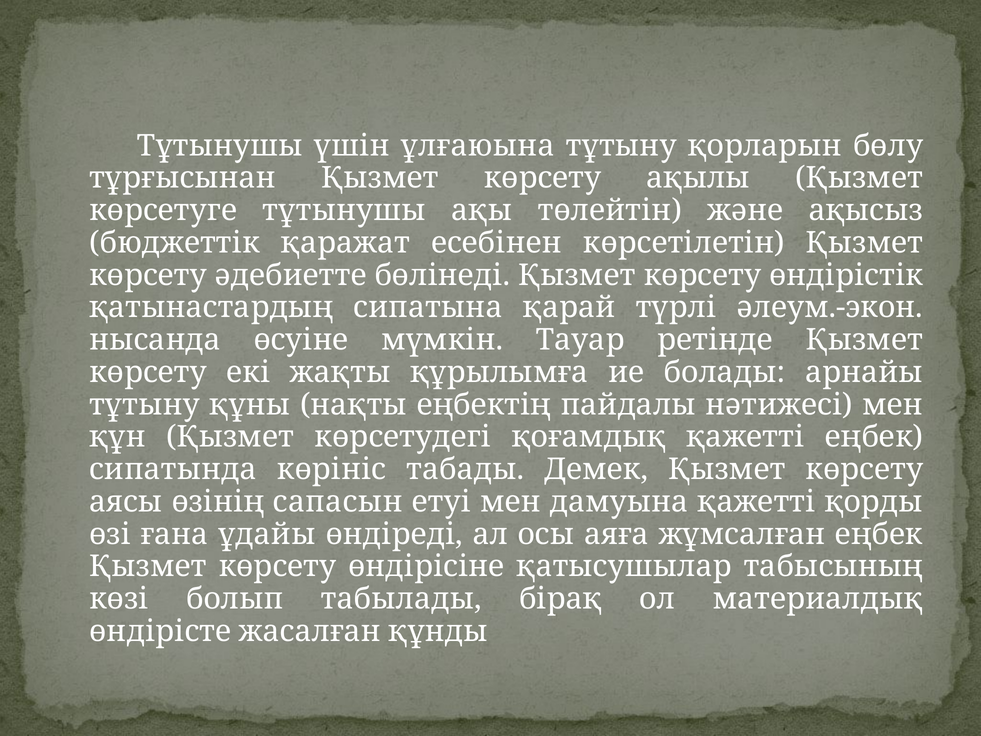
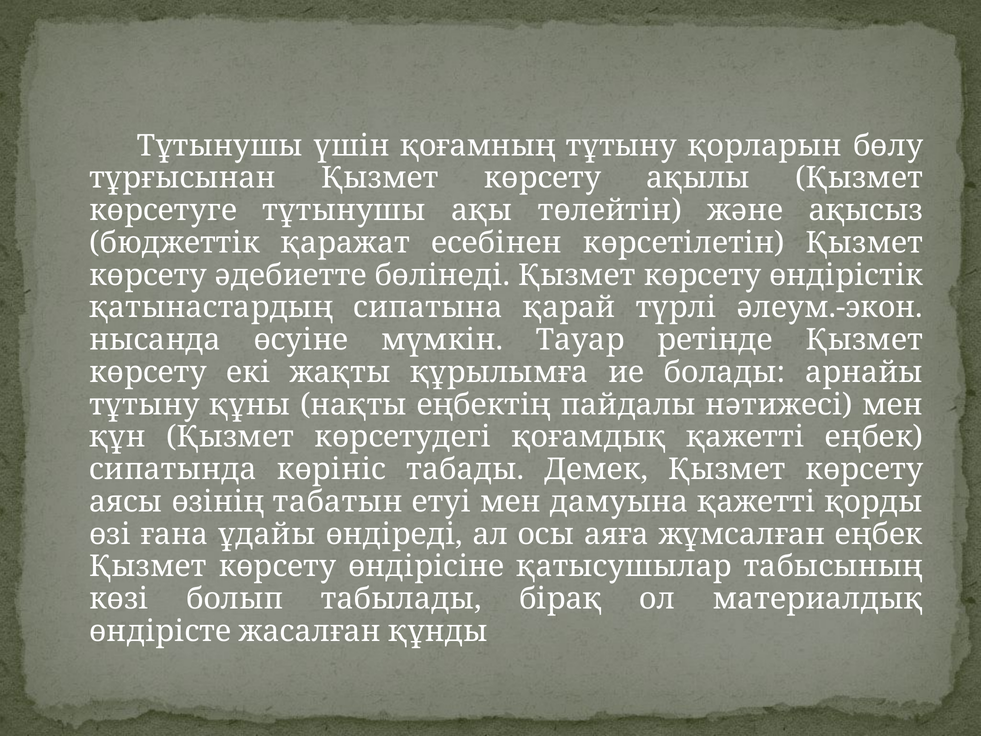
ұлғаюына: ұлғаюына -> қоғамның
сапасын: сапасын -> табатын
